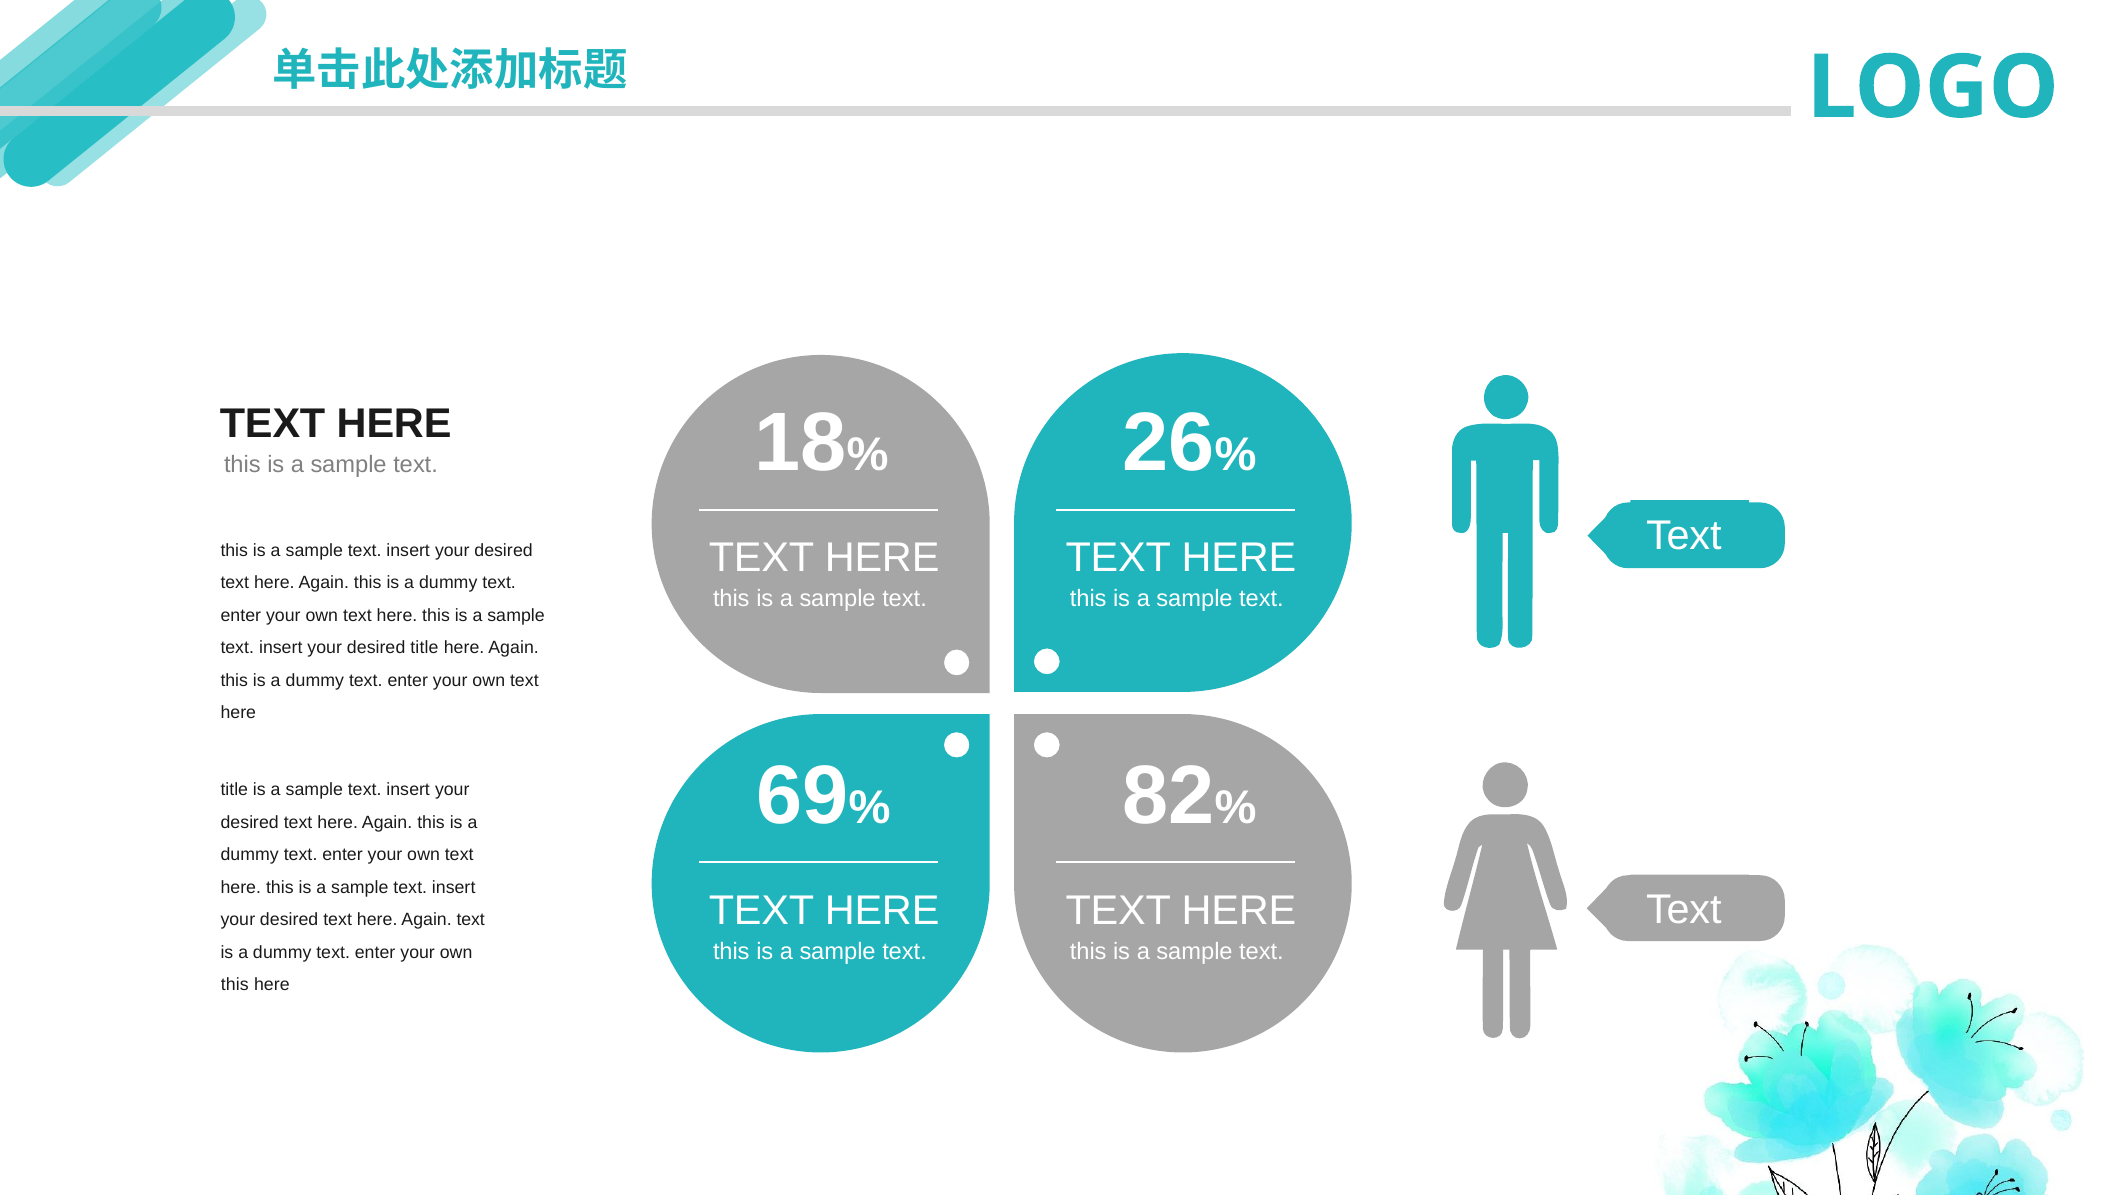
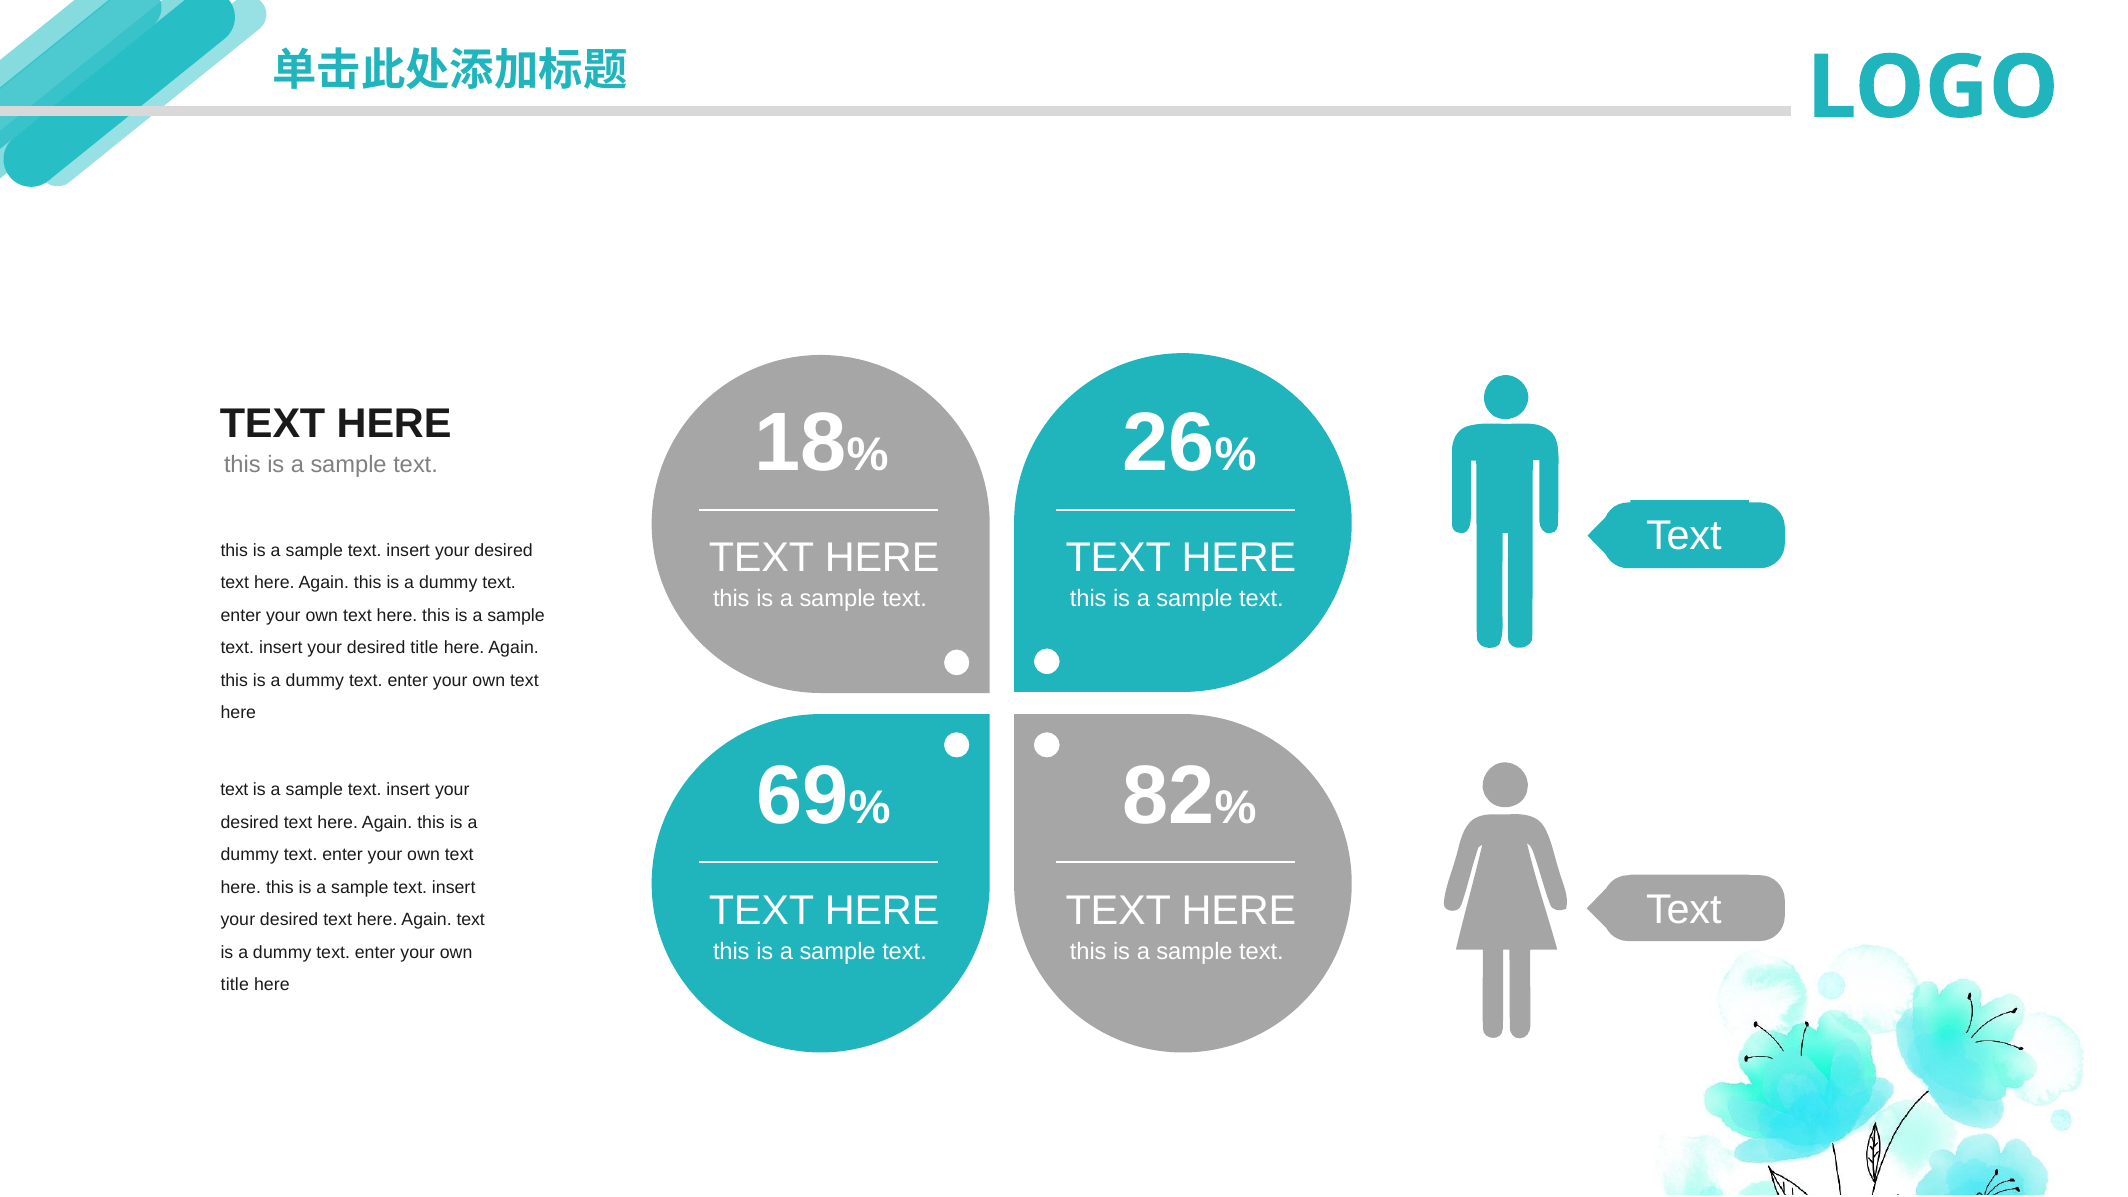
title at (234, 790): title -> text
this at (235, 985): this -> title
